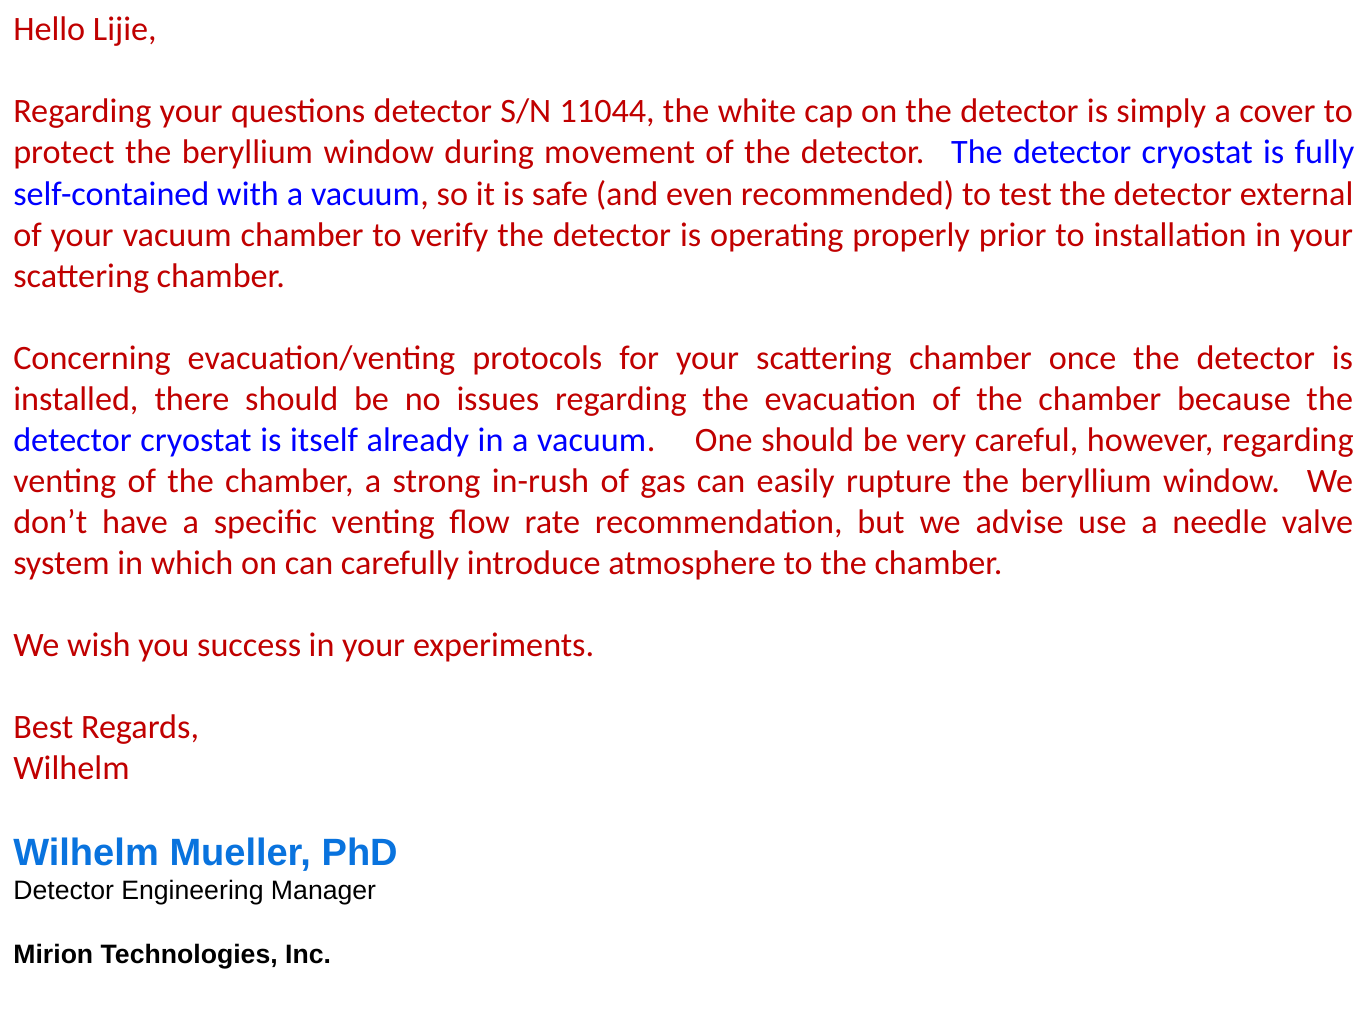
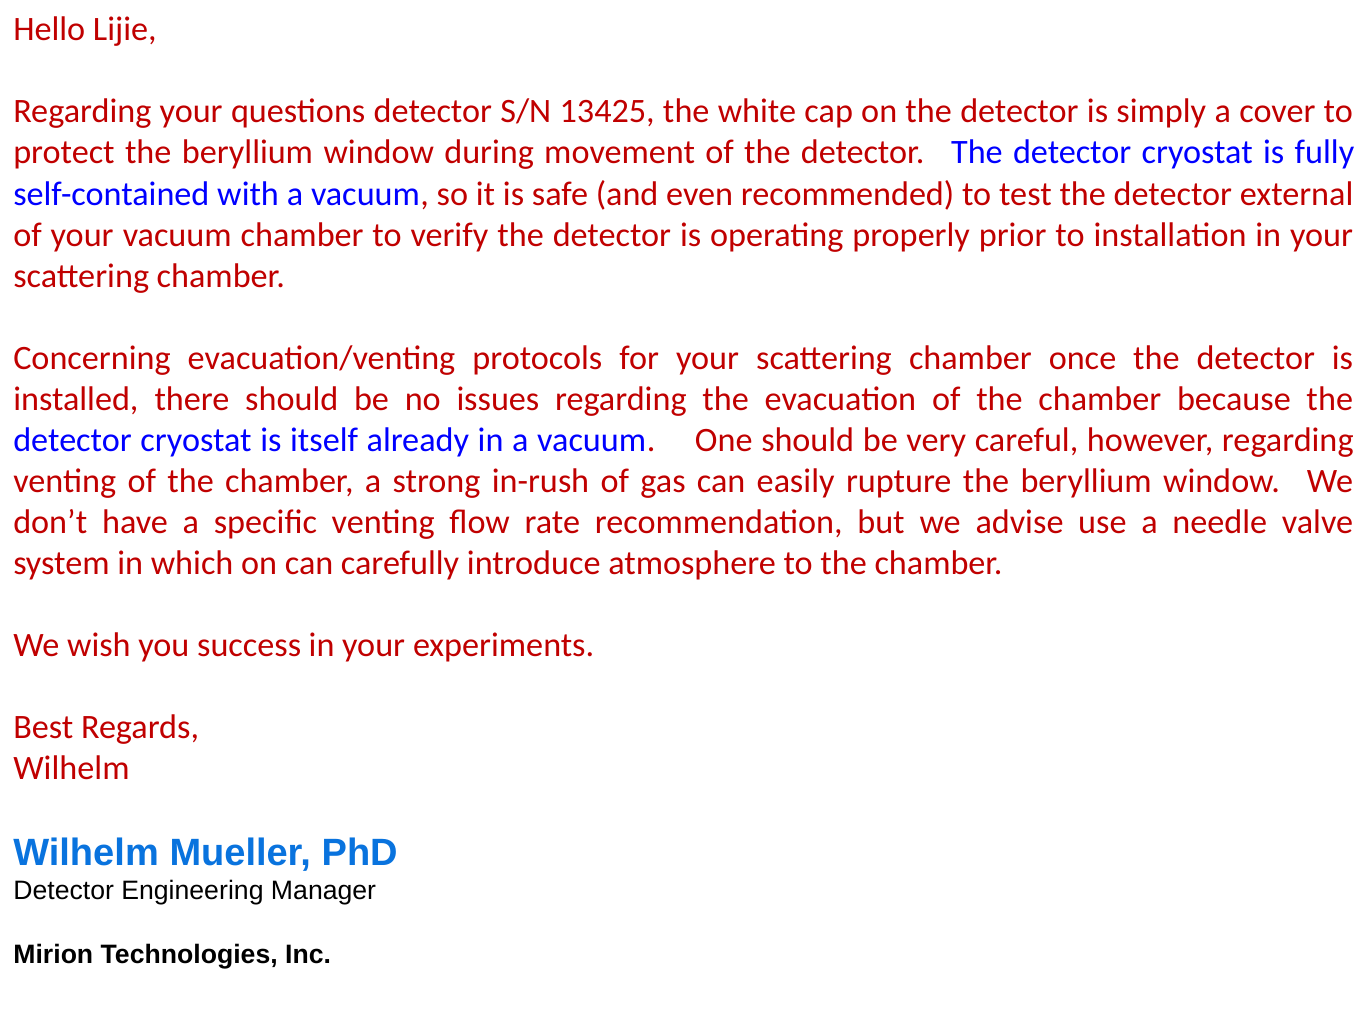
11044: 11044 -> 13425
